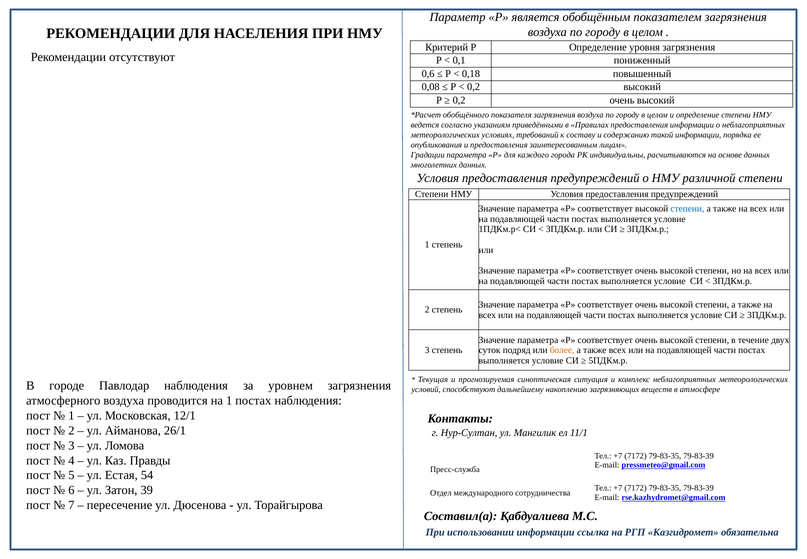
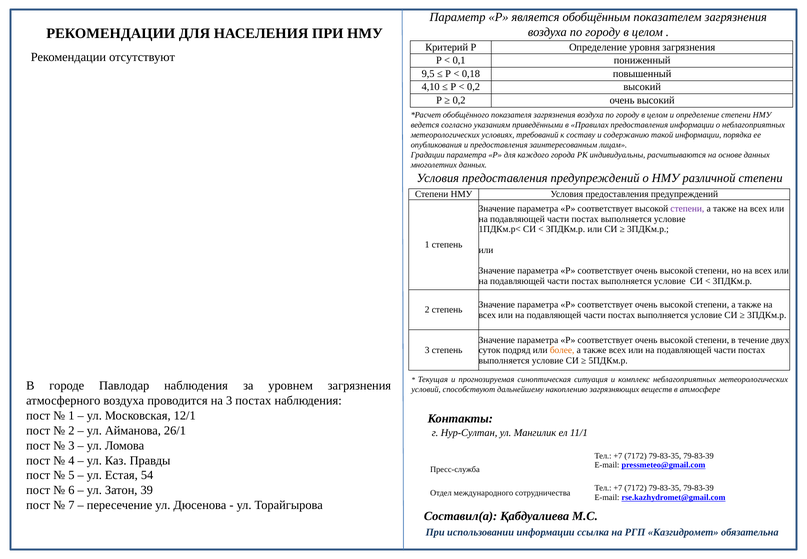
0,6: 0,6 -> 9,5
0,08: 0,08 -> 4,10
степени at (687, 209) colour: blue -> purple
на 1: 1 -> 3
